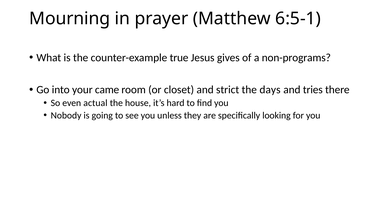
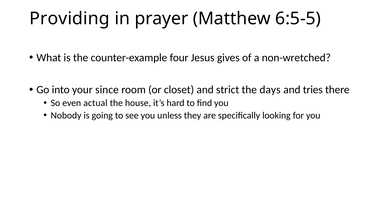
Mourning: Mourning -> Providing
6:5-1: 6:5-1 -> 6:5-5
true: true -> four
non-programs: non-programs -> non-wretched
came: came -> since
